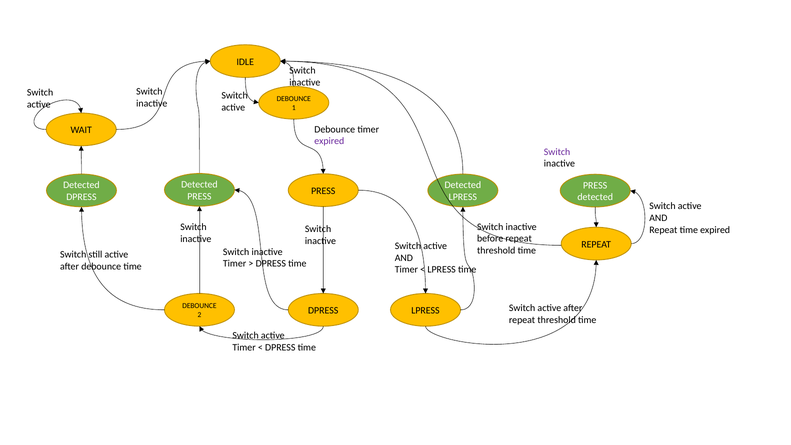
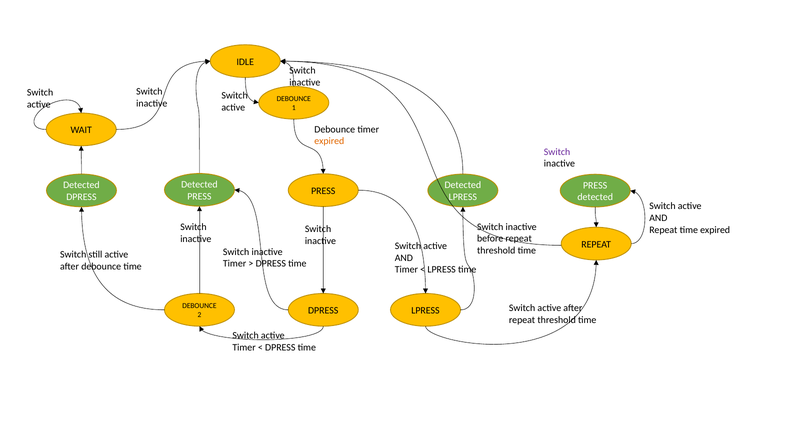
expired at (329, 141) colour: purple -> orange
